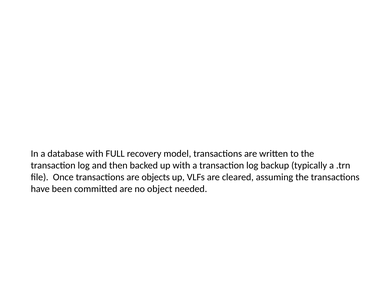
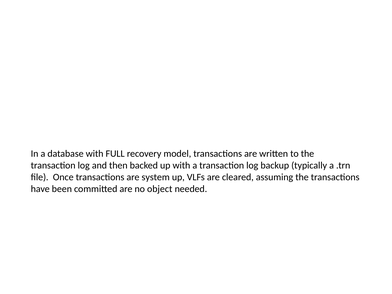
objects: objects -> system
